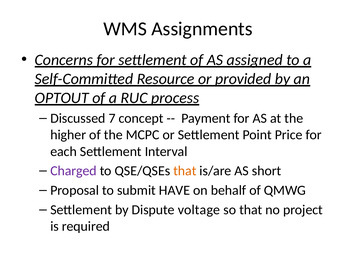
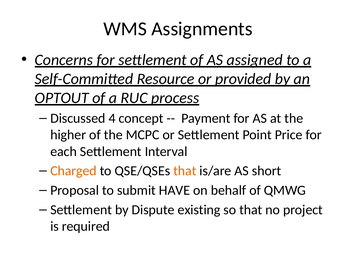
7: 7 -> 4
Charged colour: purple -> orange
voltage: voltage -> existing
